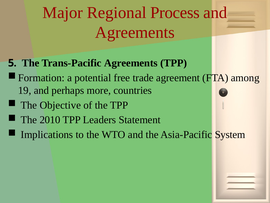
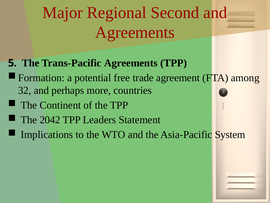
Process: Process -> Second
19: 19 -> 32
Objective: Objective -> Continent
2010: 2010 -> 2042
